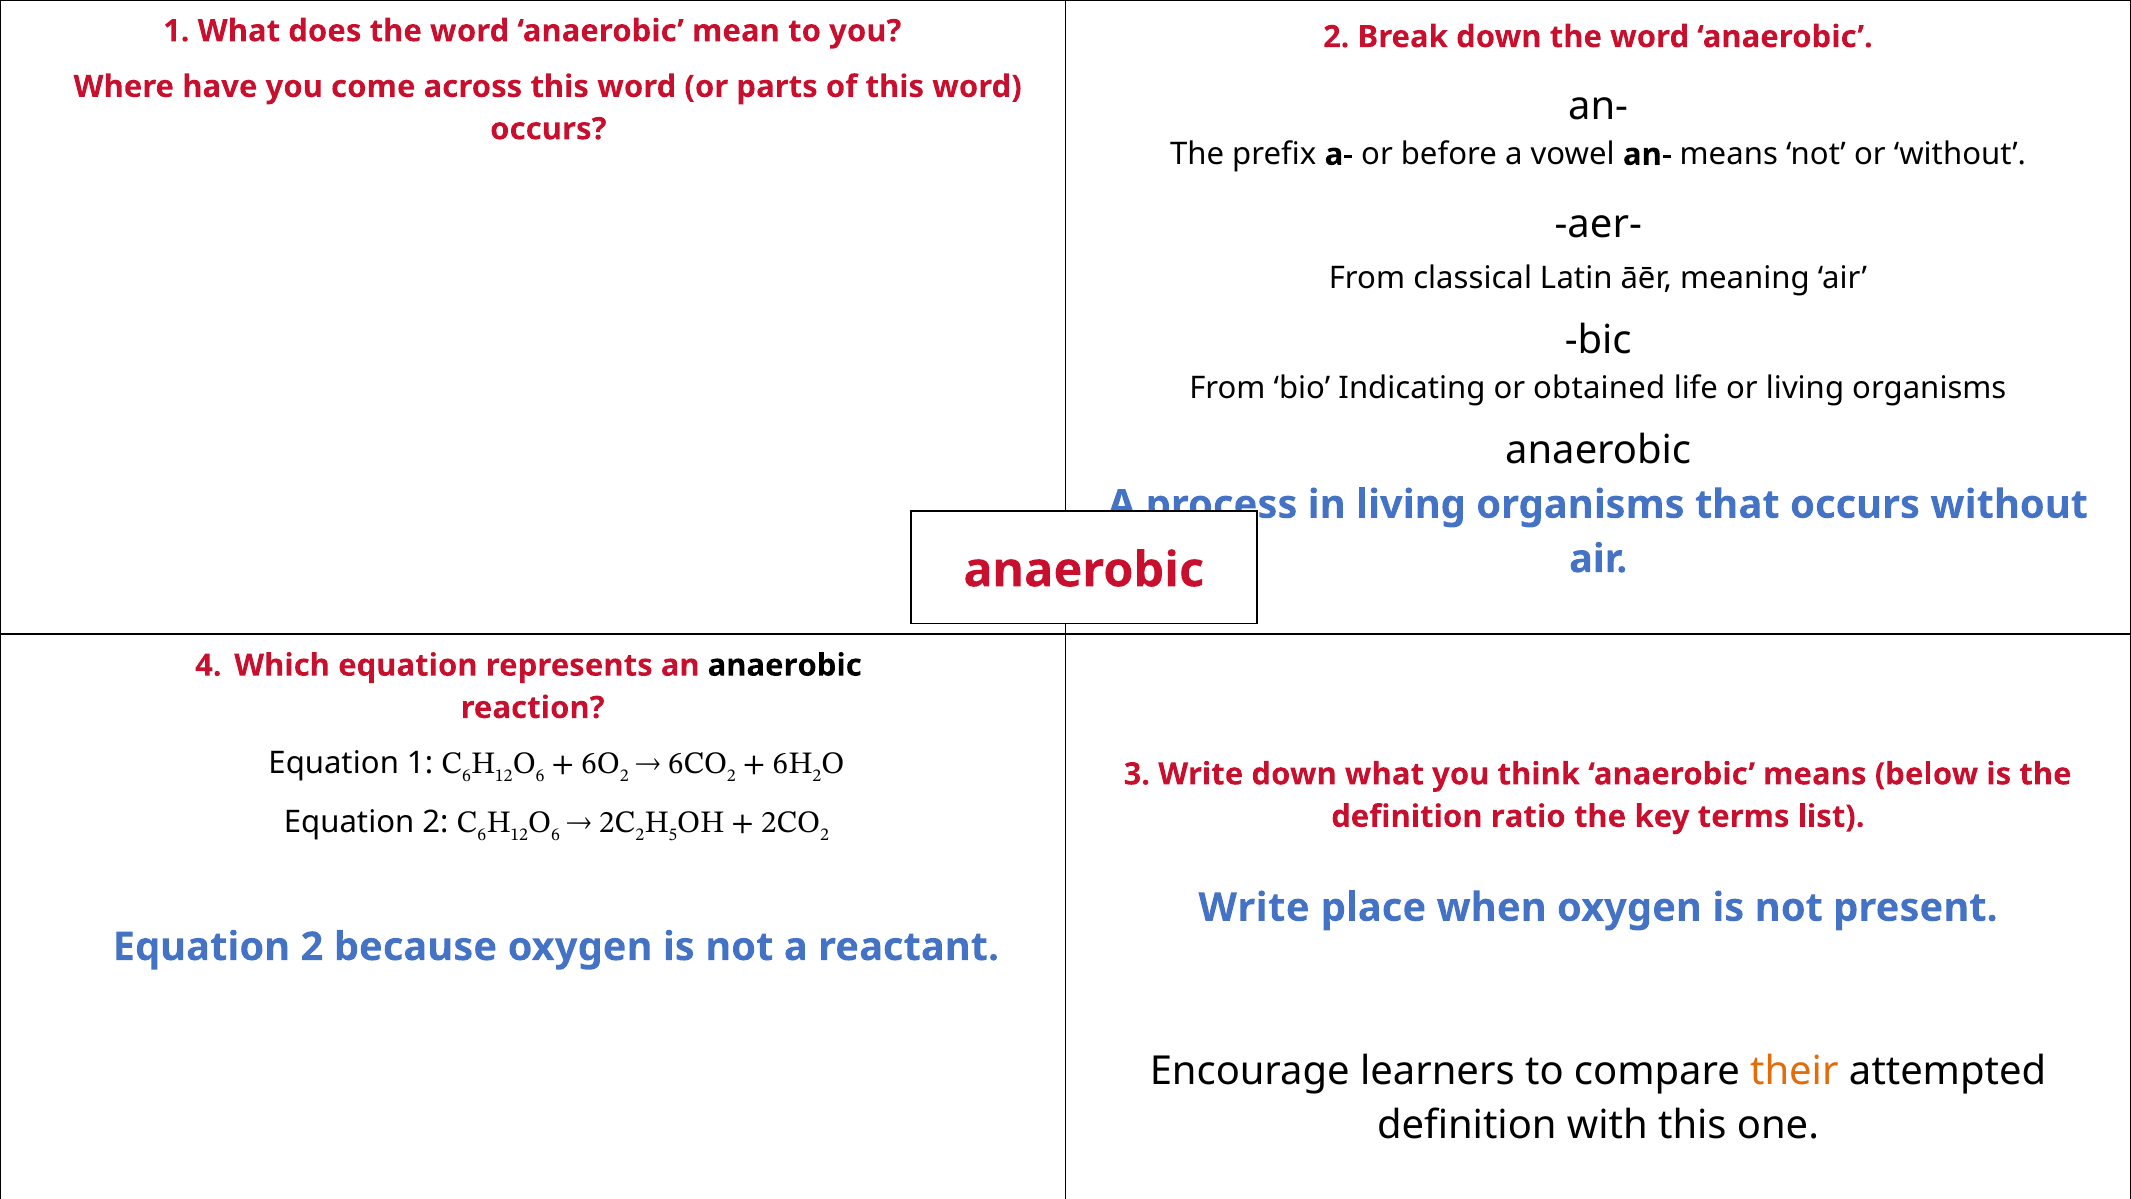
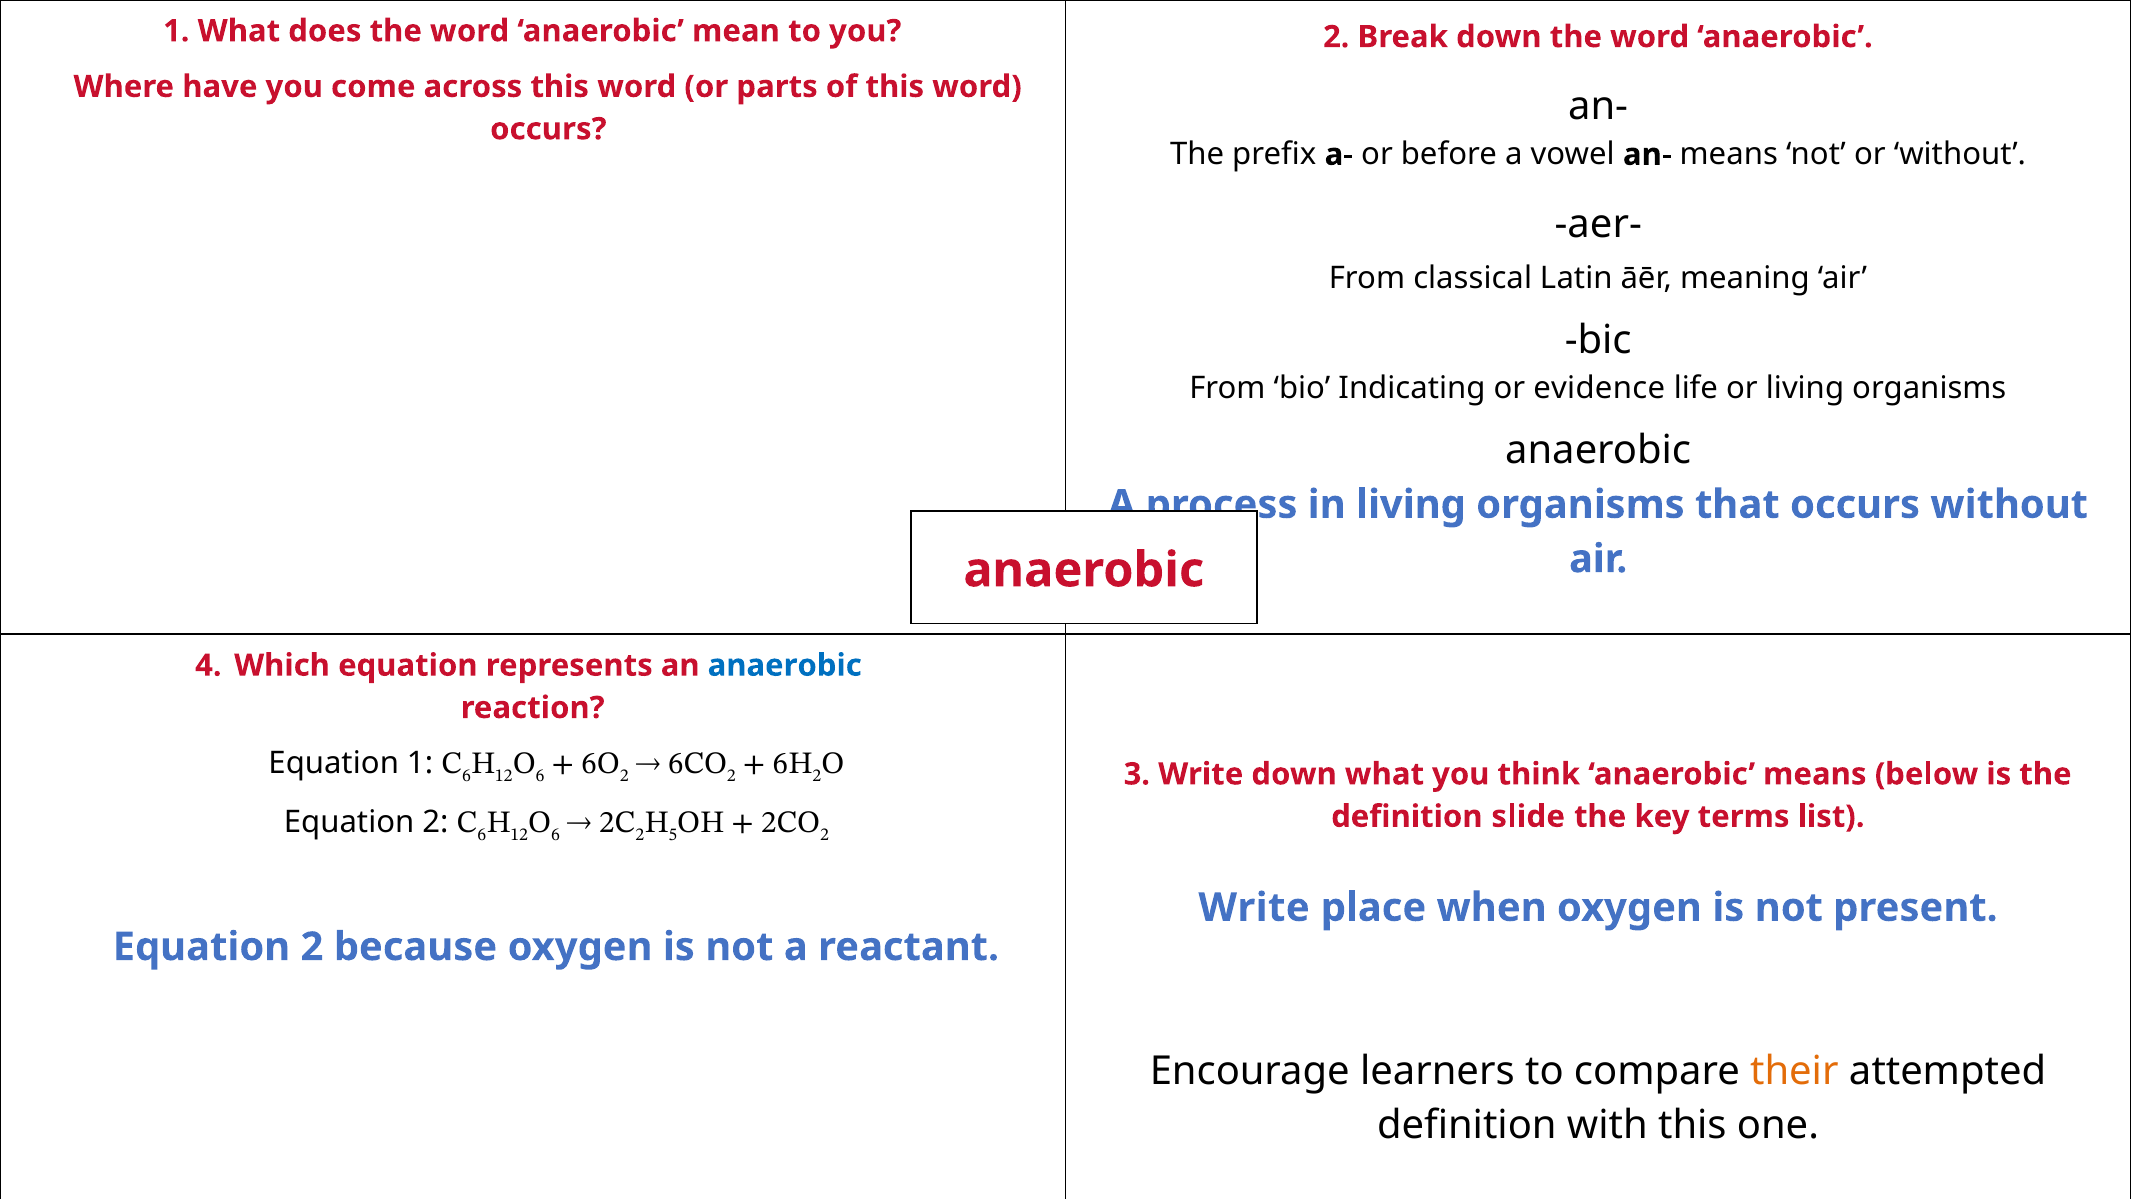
obtained: obtained -> evidence
anaerobic at (785, 665) colour: black -> blue
ratio: ratio -> slide
